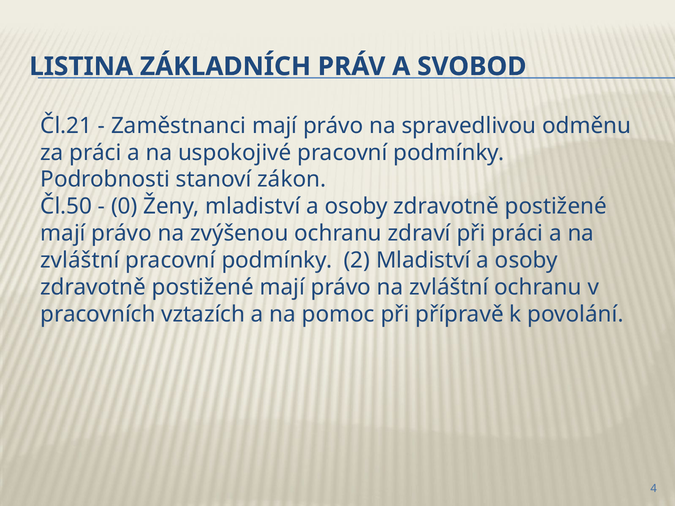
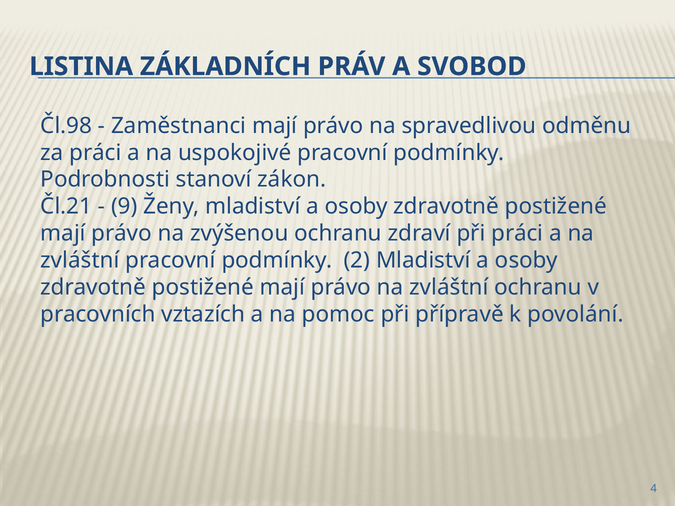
Čl.21: Čl.21 -> Čl.98
Čl.50: Čl.50 -> Čl.21
0: 0 -> 9
